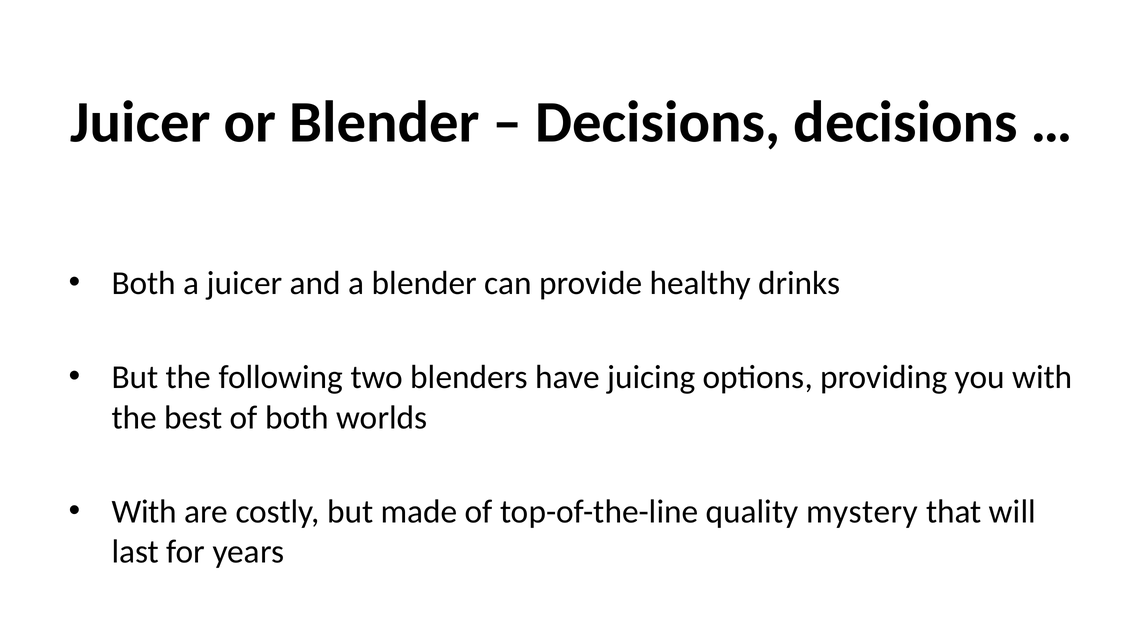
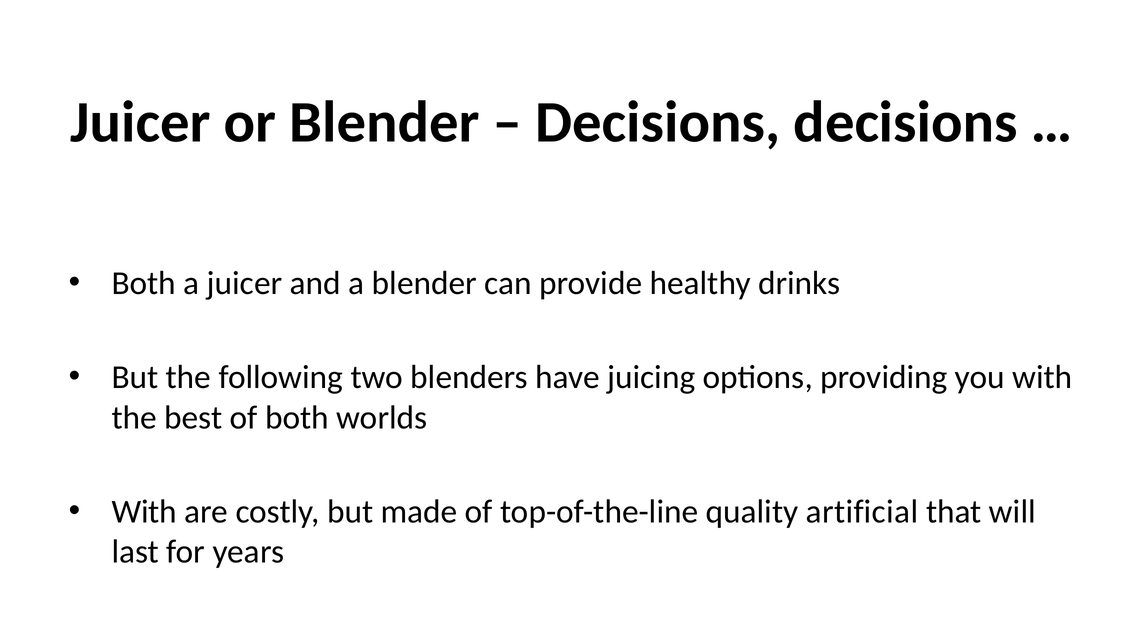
mystery: mystery -> artificial
